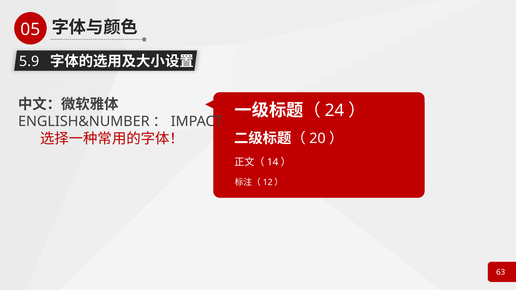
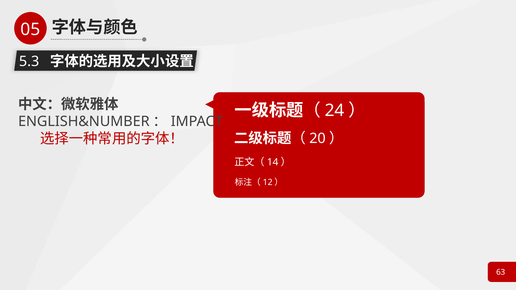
5.9: 5.9 -> 5.3
